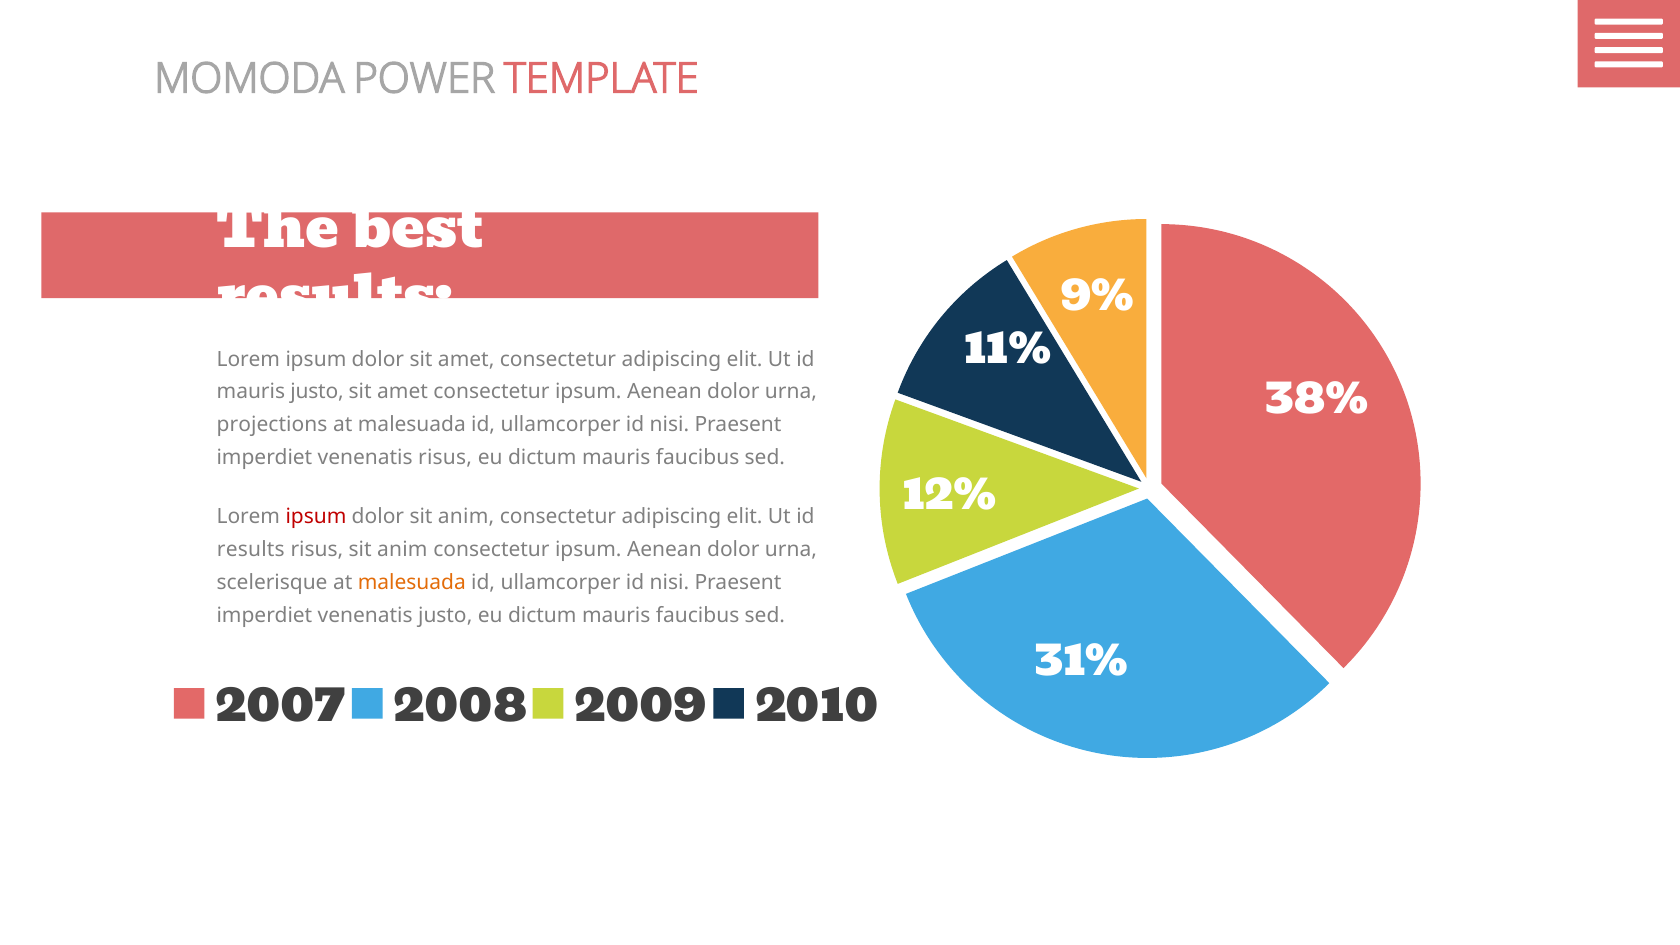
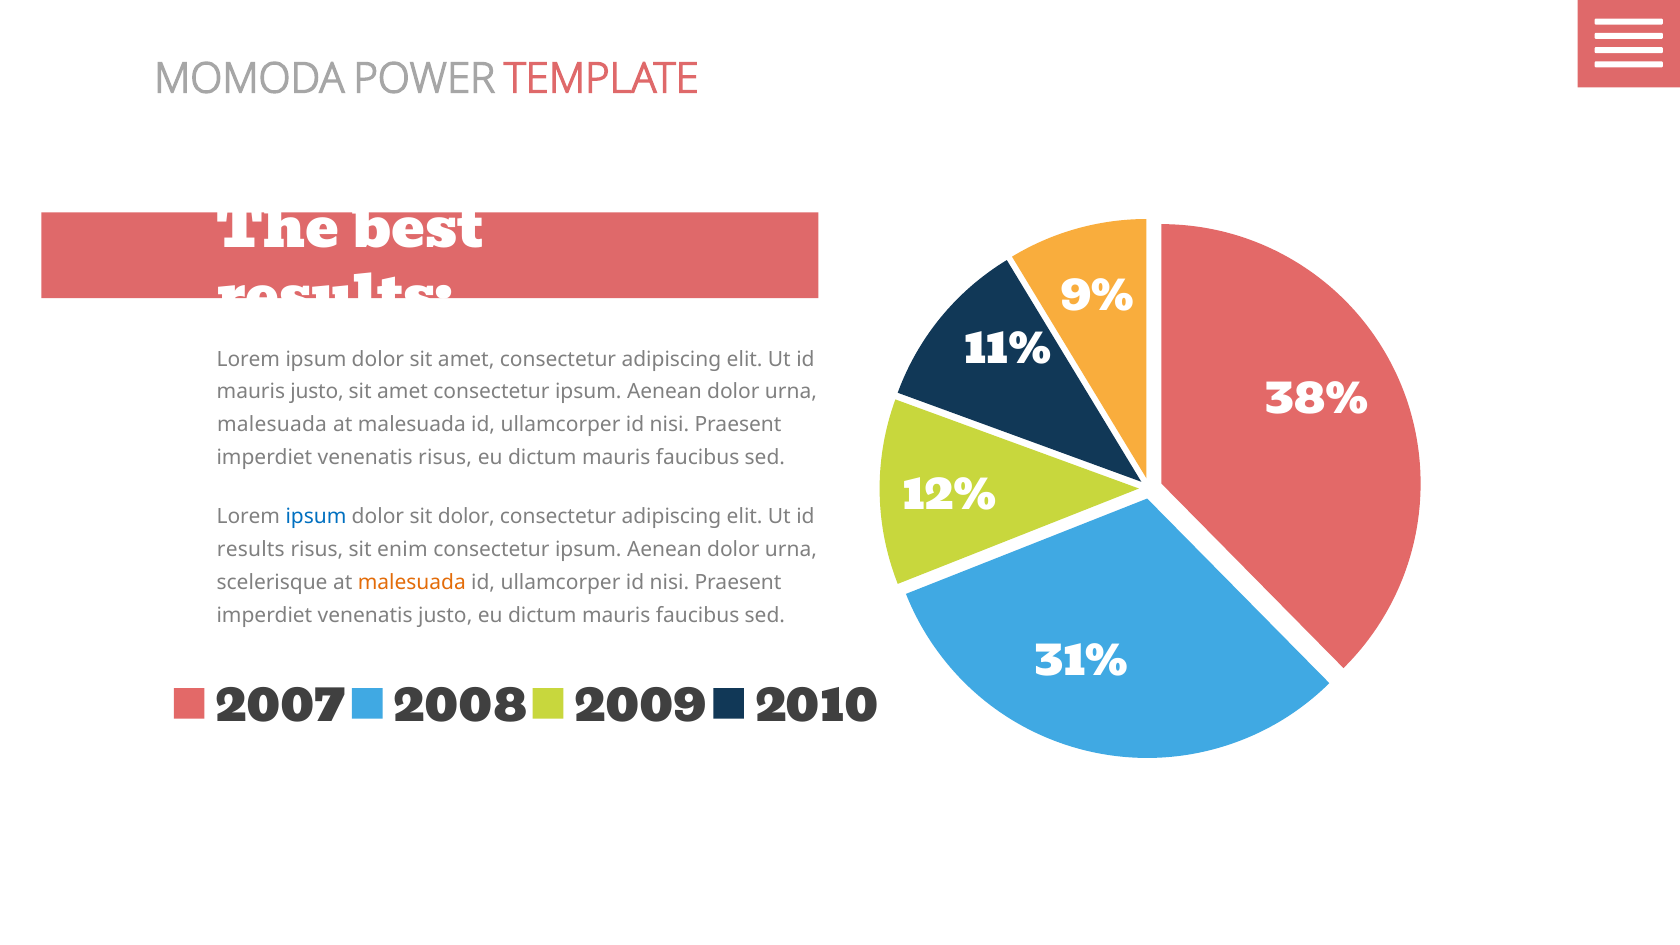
projections at (272, 425): projections -> malesuada
ipsum at (316, 517) colour: red -> blue
dolor sit anim: anim -> dolor
risus sit anim: anim -> enim
